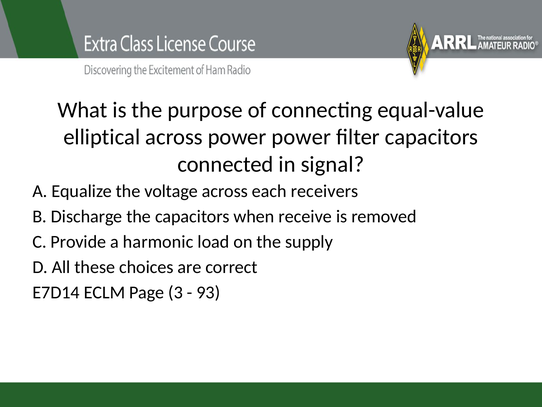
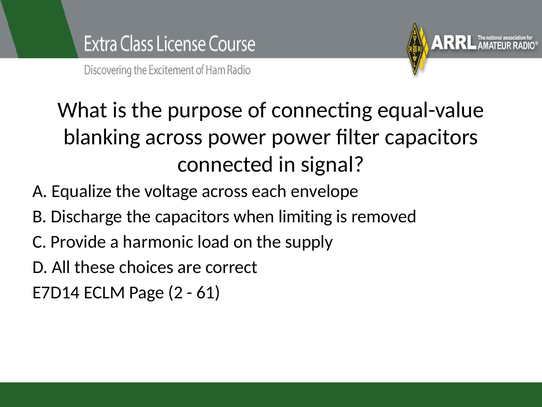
elliptical: elliptical -> blanking
receivers: receivers -> envelope
receive: receive -> limiting
3: 3 -> 2
93: 93 -> 61
